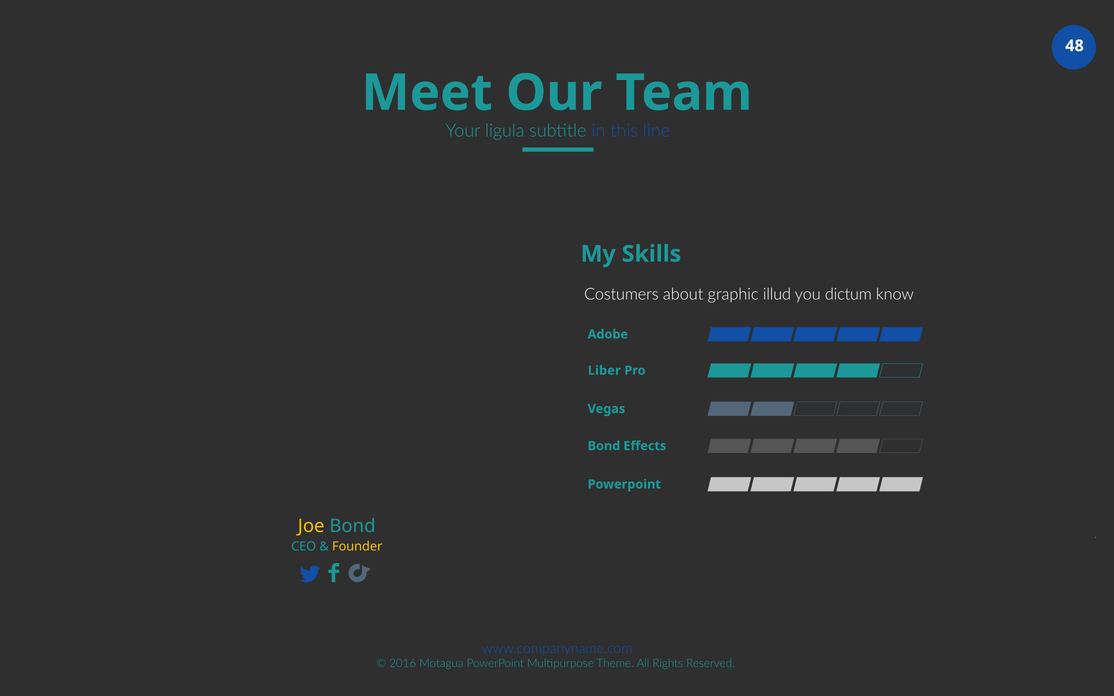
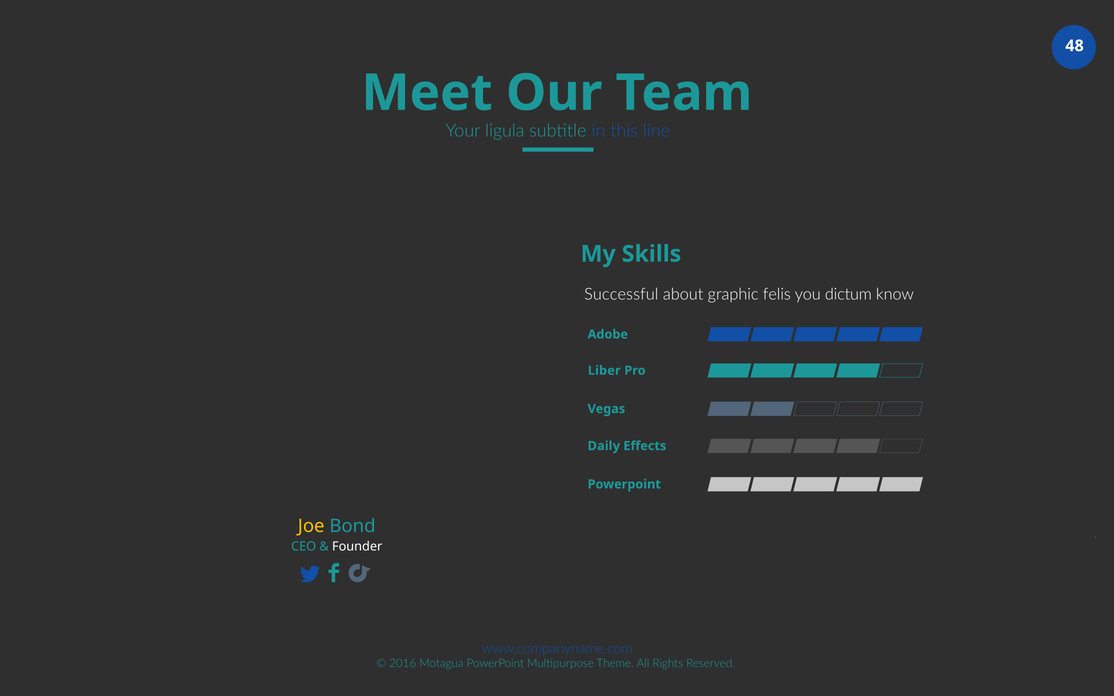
Costumers: Costumers -> Successful
illud: illud -> felis
Bond at (604, 446): Bond -> Daily
Founder colour: yellow -> white
